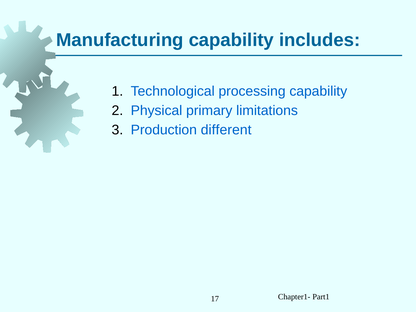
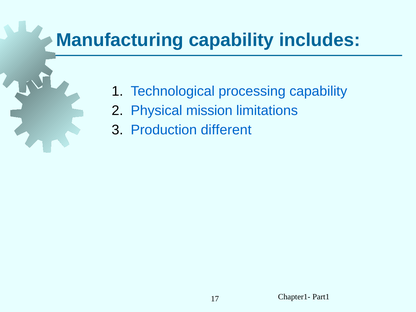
primary: primary -> mission
